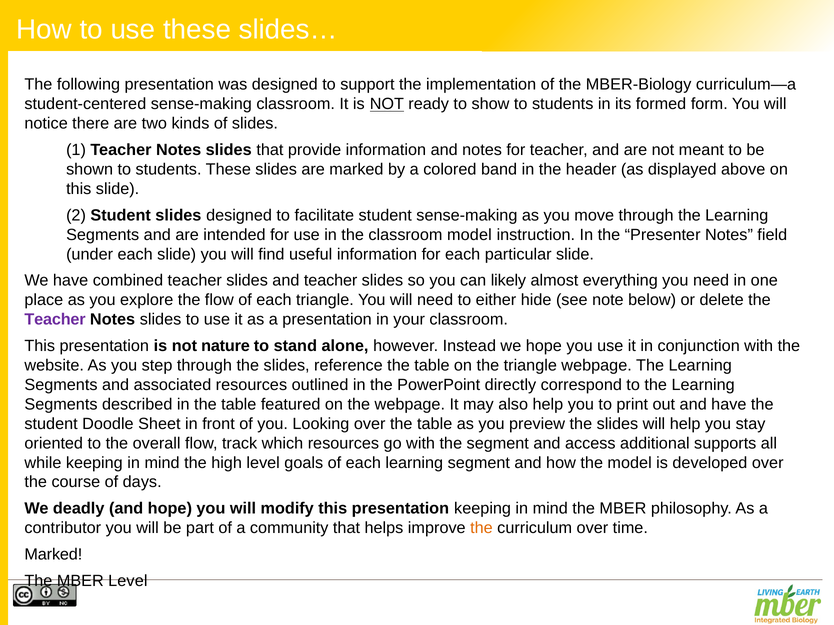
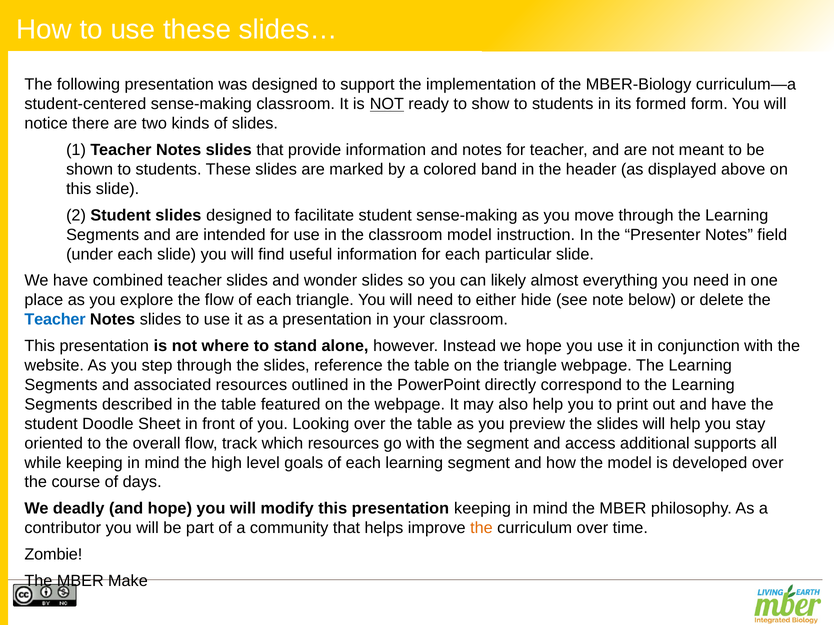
and teacher: teacher -> wonder
Teacher at (55, 320) colour: purple -> blue
nature: nature -> where
Marked at (53, 555): Marked -> Zombie
MBER Level: Level -> Make
